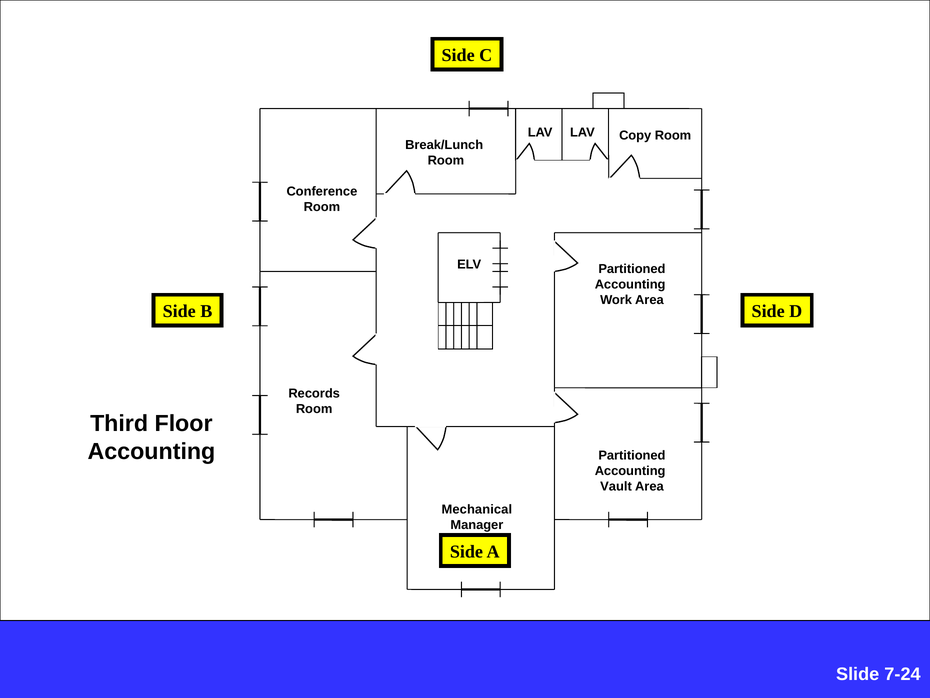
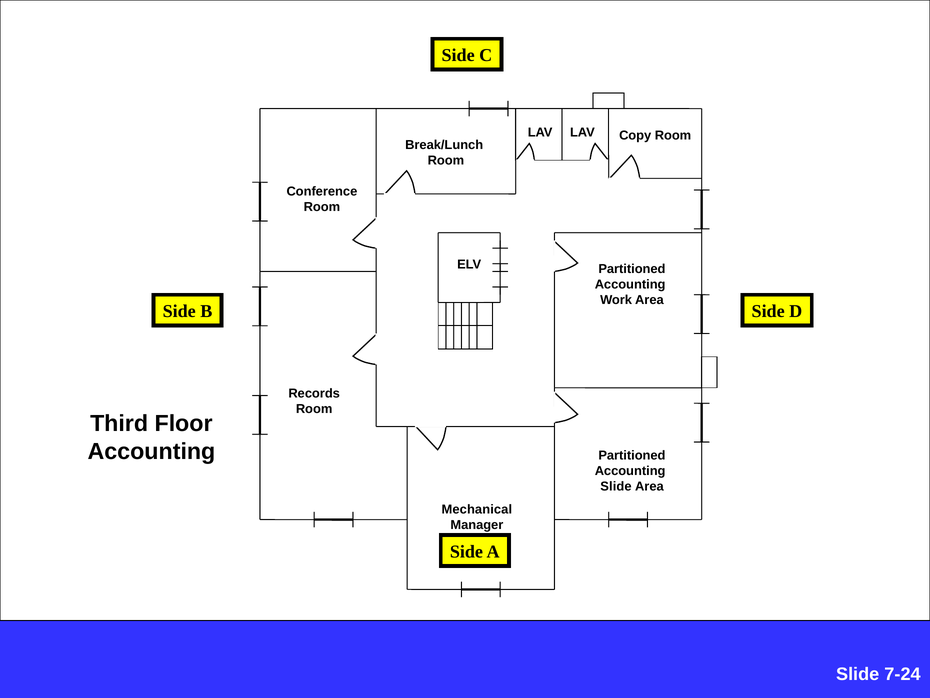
Vault at (616, 486): Vault -> Slide
